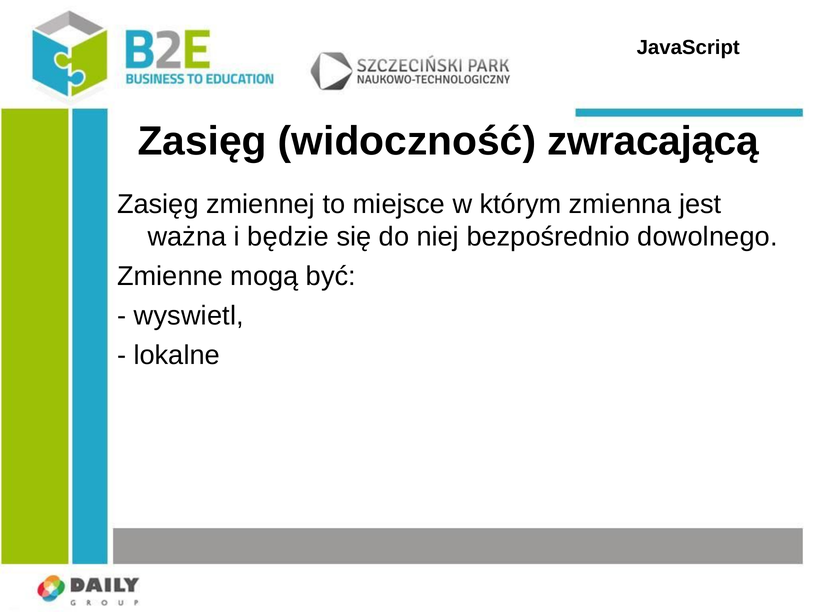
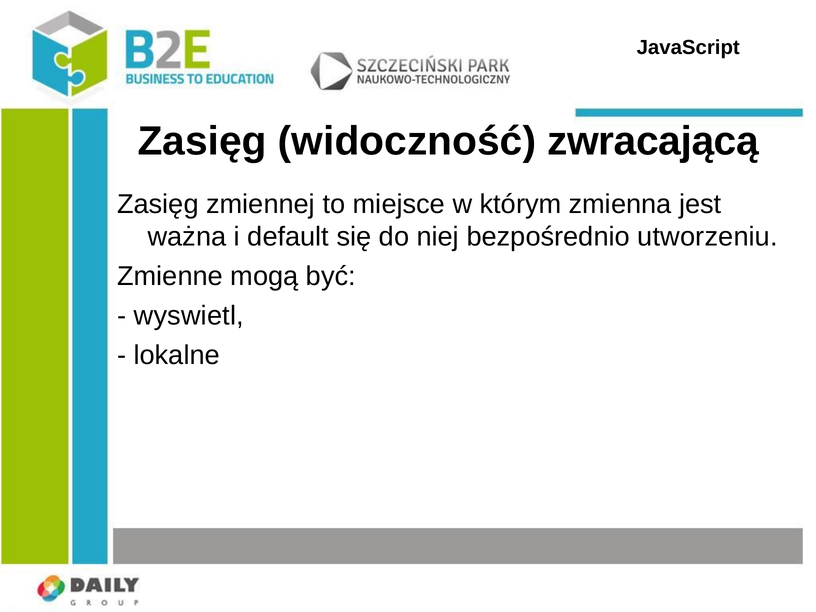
będzie: będzie -> default
dowolnego: dowolnego -> utworzeniu
